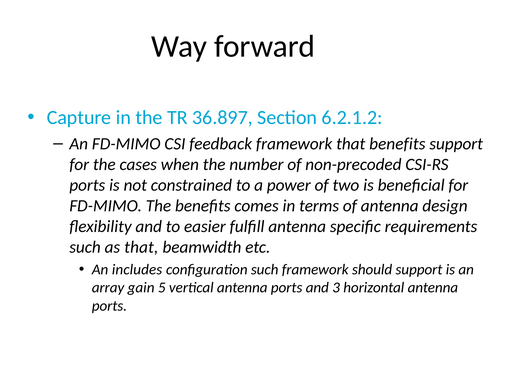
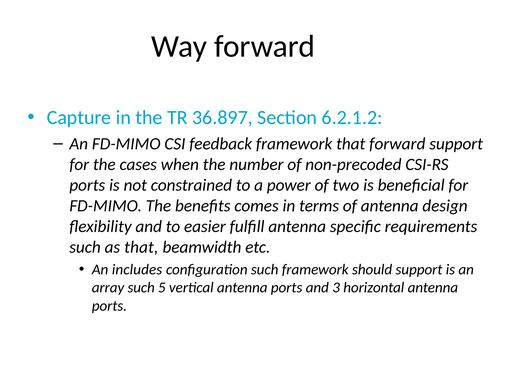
that benefits: benefits -> forward
array gain: gain -> such
